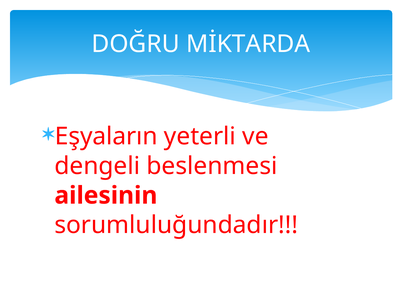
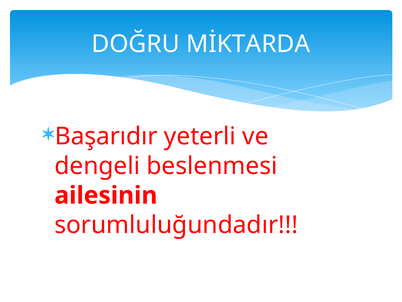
Eşyaların: Eşyaların -> Başarıdır
